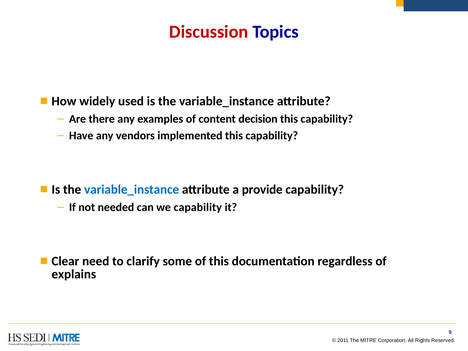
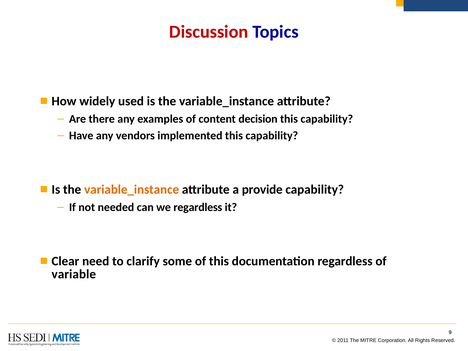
variable_instance at (132, 190) colour: blue -> orange
we capability: capability -> regardless
explains: explains -> variable
